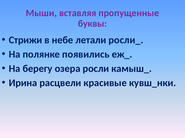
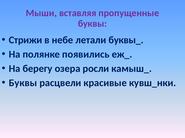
росли_: росли_ -> буквы_
Ирина at (23, 83): Ирина -> Буквы
